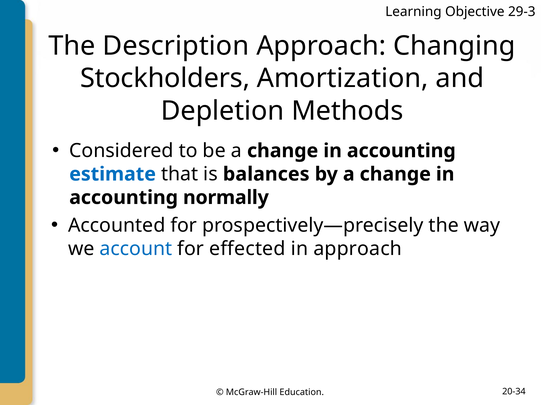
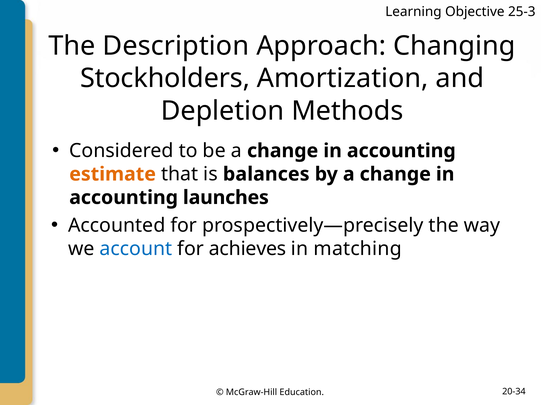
29-3: 29-3 -> 25-3
estimate colour: blue -> orange
normally: normally -> launches
effected: effected -> achieves
in approach: approach -> matching
